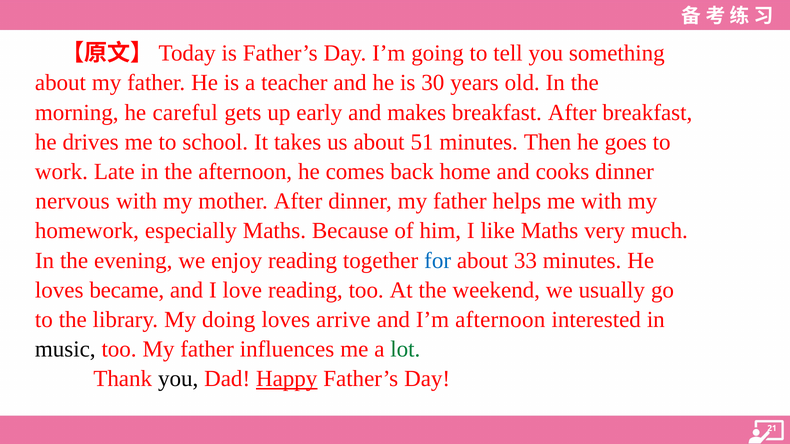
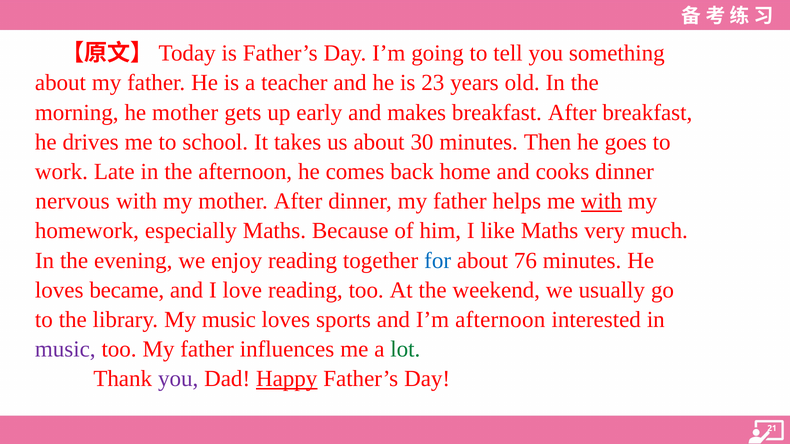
30: 30 -> 23
he careful: careful -> mother
51: 51 -> 30
with at (601, 201) underline: none -> present
33: 33 -> 76
My doing: doing -> music
arrive: arrive -> sports
music at (65, 350) colour: black -> purple
you at (178, 379) colour: black -> purple
